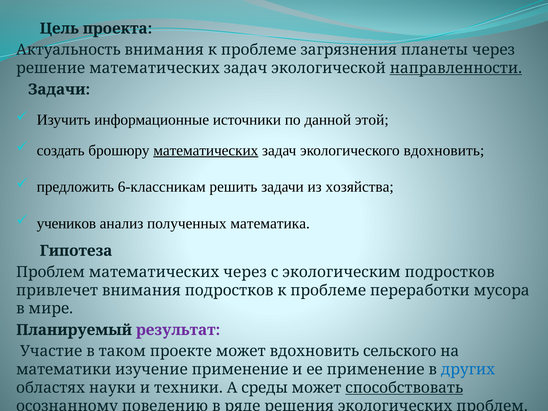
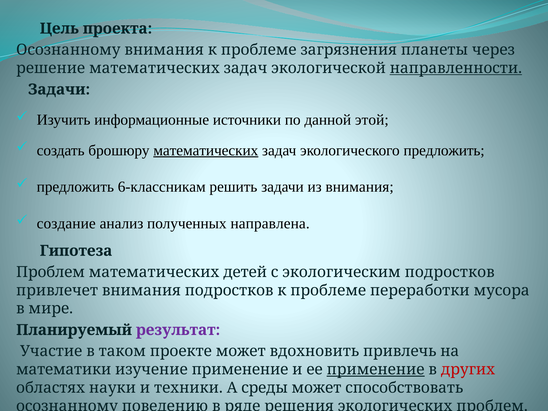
Актуальность at (68, 50): Актуальность -> Осознанному
экологического вдохновить: вдохновить -> предложить
из хозяйства: хозяйства -> внимания
учеников: учеников -> создание
математика: математика -> направлена
математических через: через -> детей
сельского: сельского -> привлечь
применение at (376, 370) underline: none -> present
других colour: blue -> red
способствовать underline: present -> none
